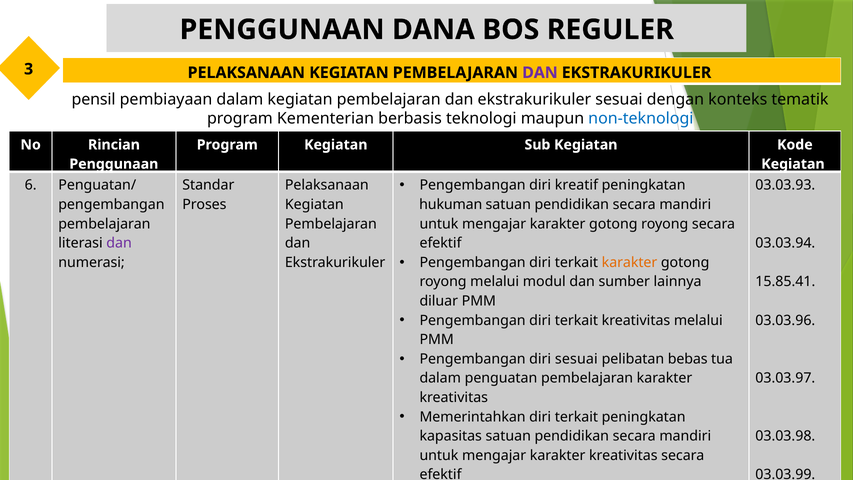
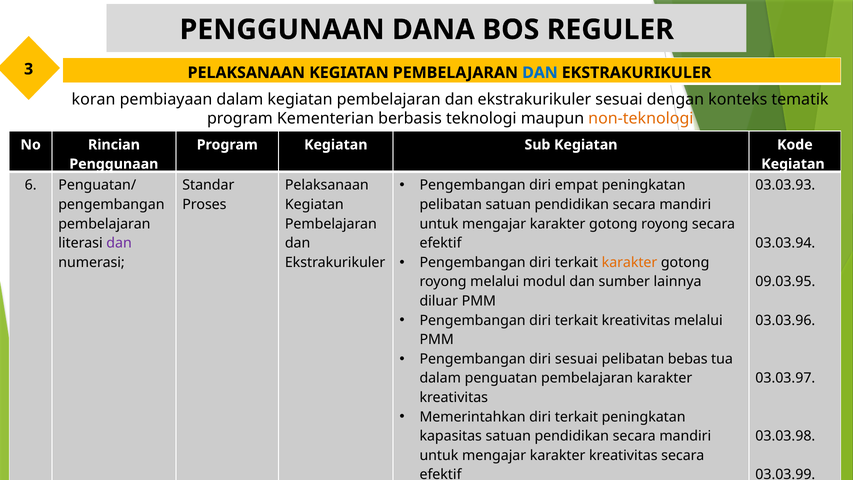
DAN at (540, 73) colour: purple -> blue
pensil: pensil -> koran
non-teknologi colour: blue -> orange
kreatif: kreatif -> empat
hukuman at (451, 205): hukuman -> pelibatan
15.85.41: 15.85.41 -> 09.03.95
